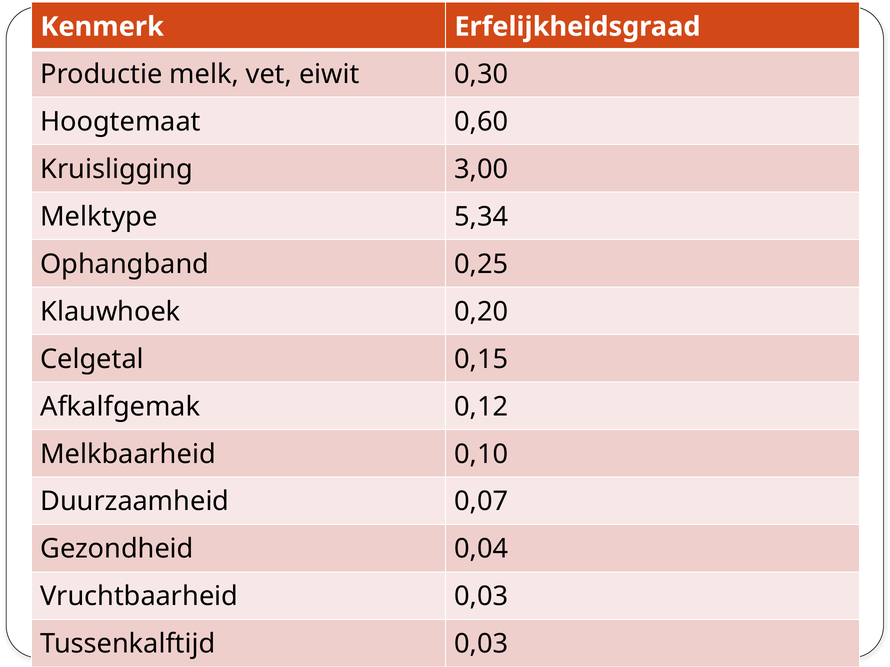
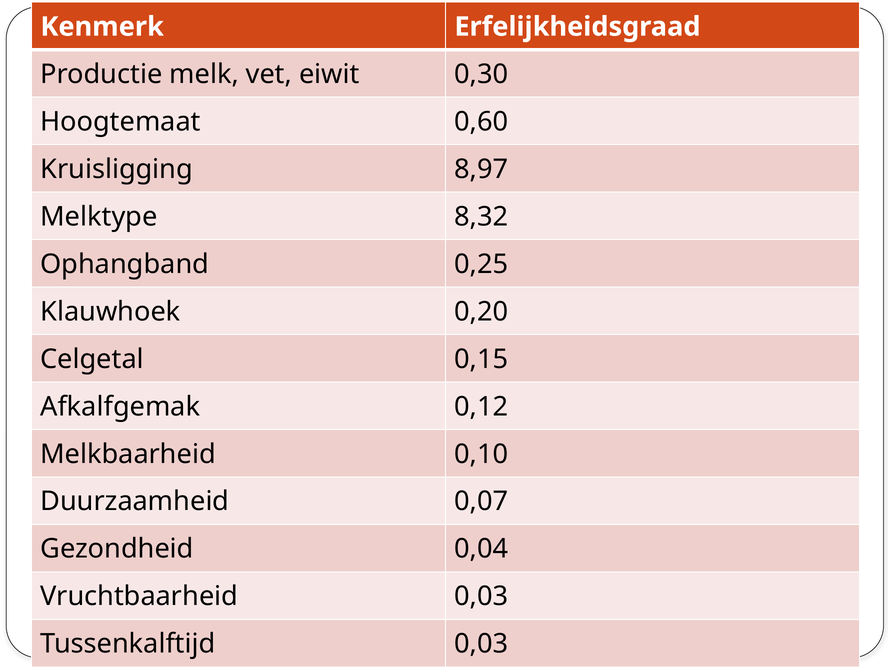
3,00: 3,00 -> 8,97
5,34: 5,34 -> 8,32
